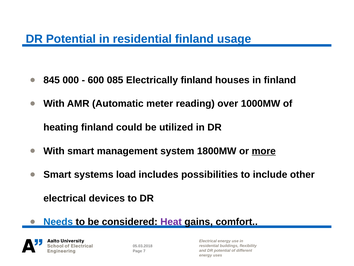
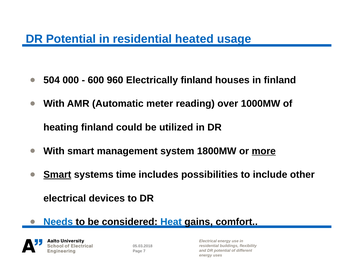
residential finland: finland -> heated
845: 845 -> 504
085: 085 -> 960
Smart at (57, 174) underline: none -> present
load: load -> time
Heat colour: purple -> blue
